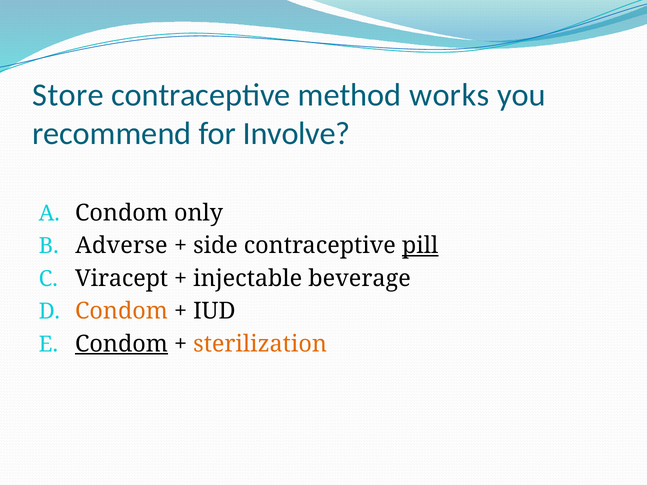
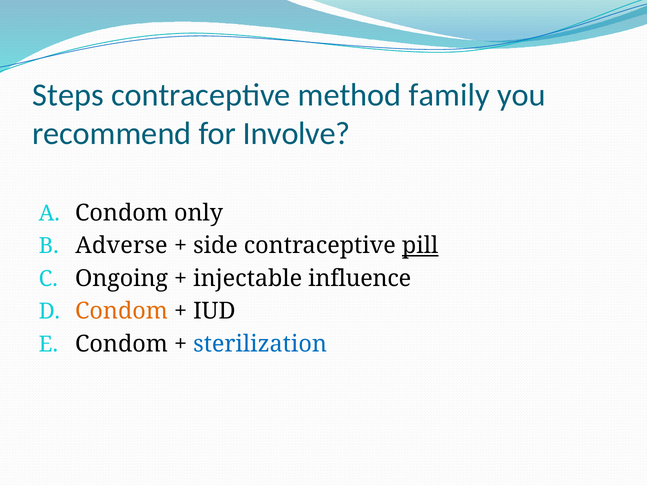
Store: Store -> Steps
works: works -> family
Viracept: Viracept -> Ongoing
beverage: beverage -> influence
Condom at (122, 344) underline: present -> none
sterilization colour: orange -> blue
